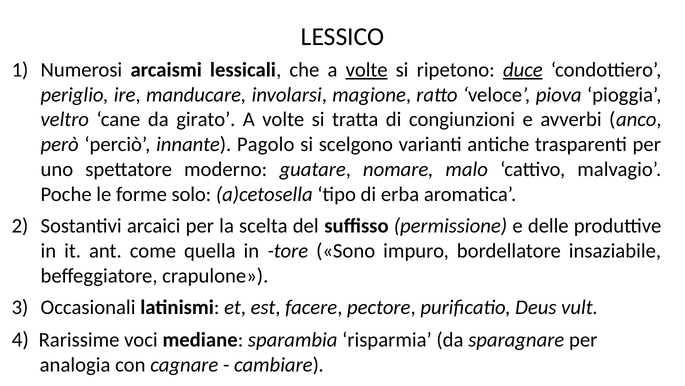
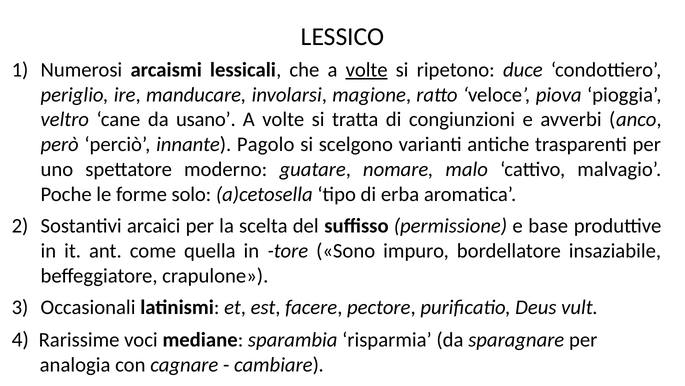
duce underline: present -> none
girato: girato -> usano
delle: delle -> base
